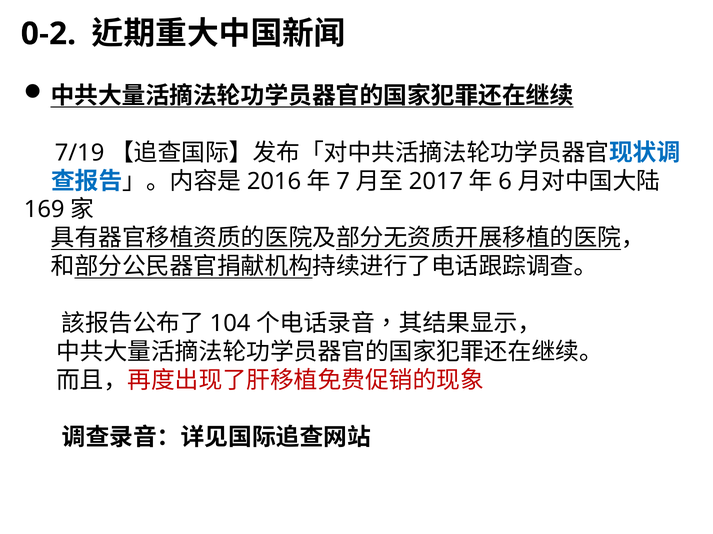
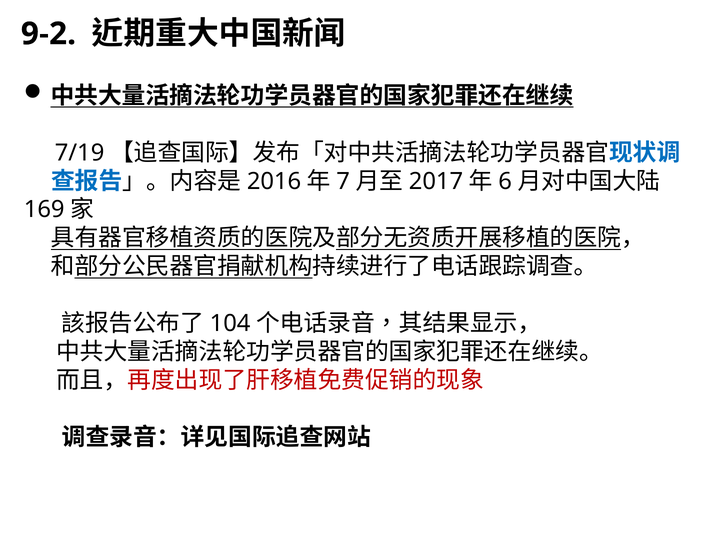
0-2: 0-2 -> 9-2
